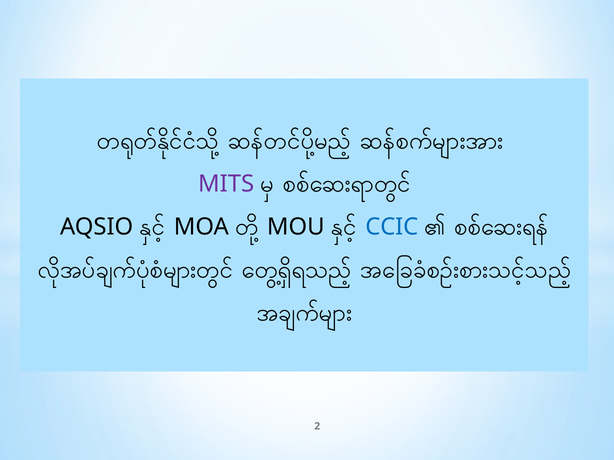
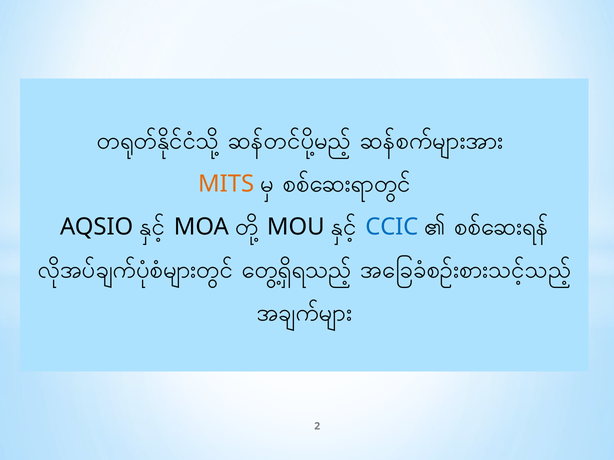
MITS colour: purple -> orange
